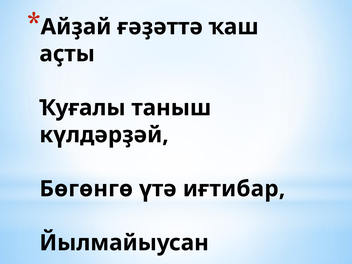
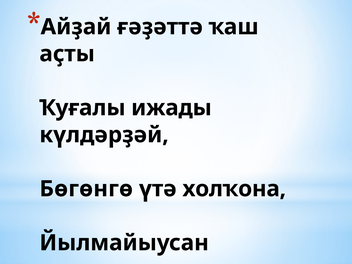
таныш: таныш -> ижады
иғтибар: иғтибар -> холҡона
